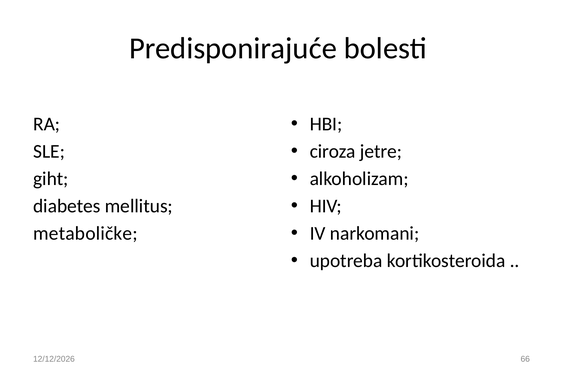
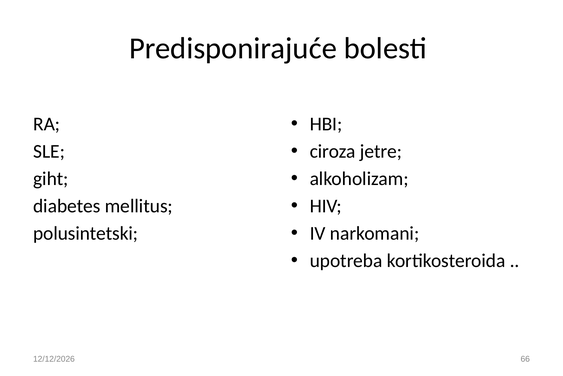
metaboličke: metaboličke -> polusintetski
